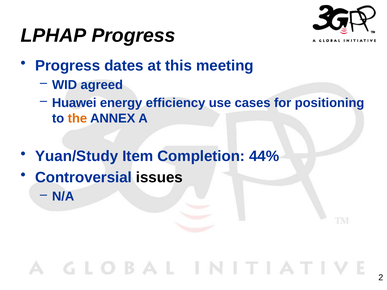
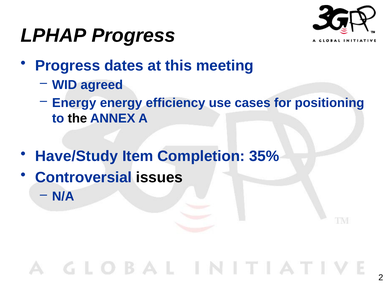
Huawei at (74, 103): Huawei -> Energy
the colour: orange -> black
Yuan/Study: Yuan/Study -> Have/Study
44%: 44% -> 35%
